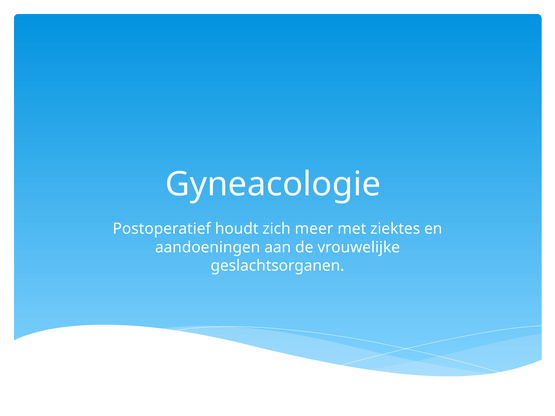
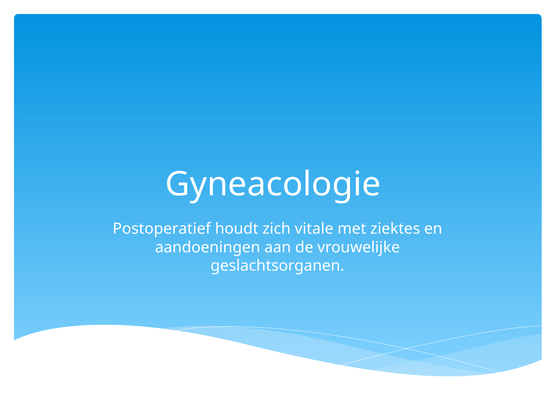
meer: meer -> vitale
